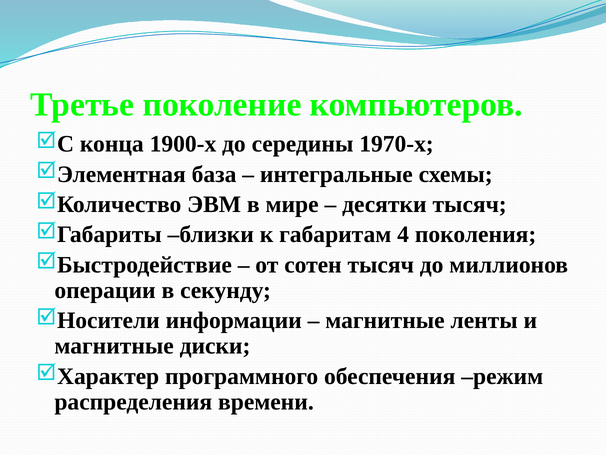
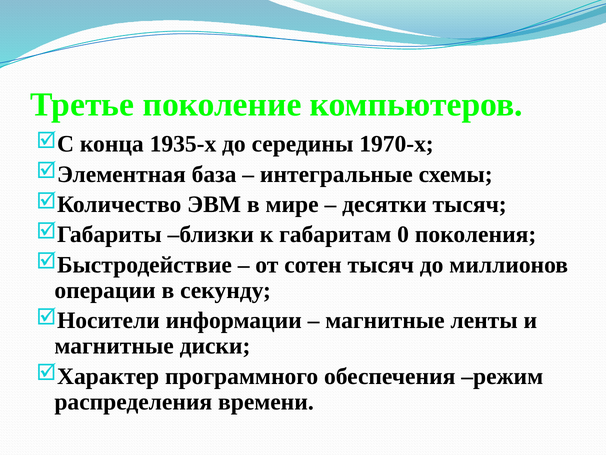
1900-х: 1900-х -> 1935-х
4: 4 -> 0
